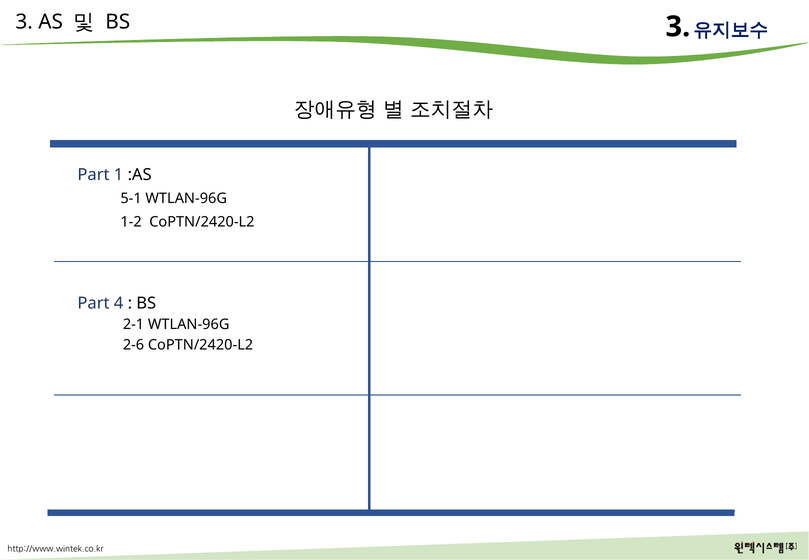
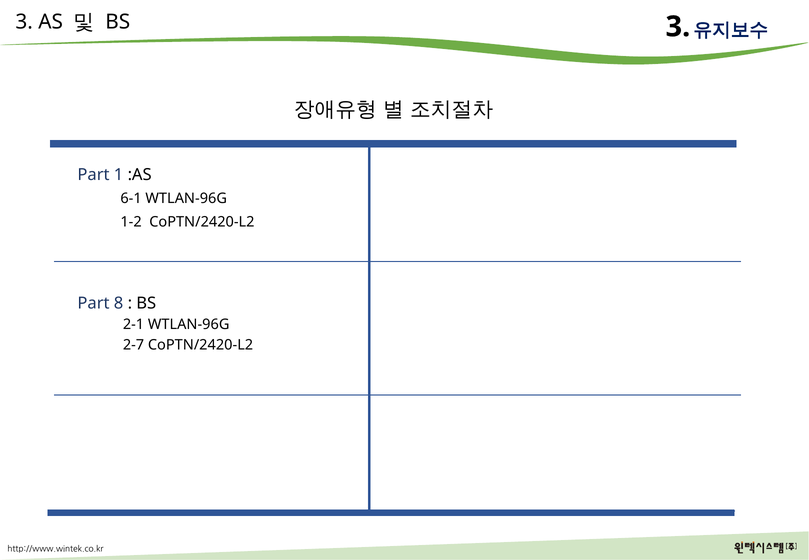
5-1: 5-1 -> 6-1
4: 4 -> 8
2-6: 2-6 -> 2-7
